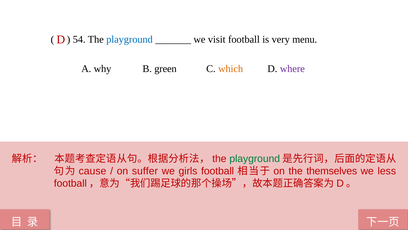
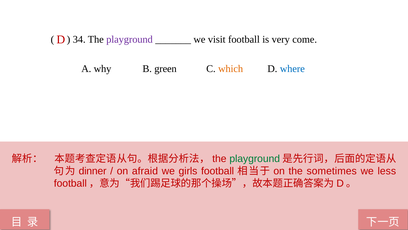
54: 54 -> 34
playground at (130, 39) colour: blue -> purple
menu: menu -> come
where colour: purple -> blue
cause: cause -> dinner
suffer: suffer -> afraid
themselves: themselves -> sometimes
